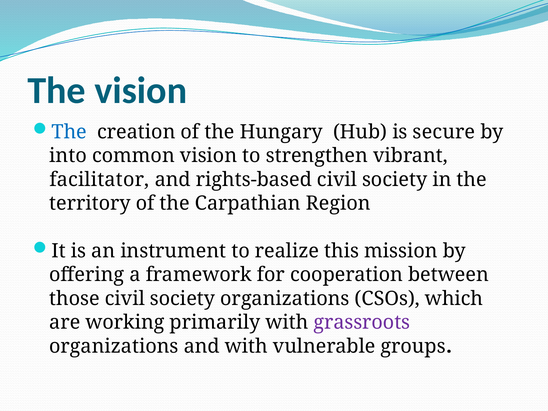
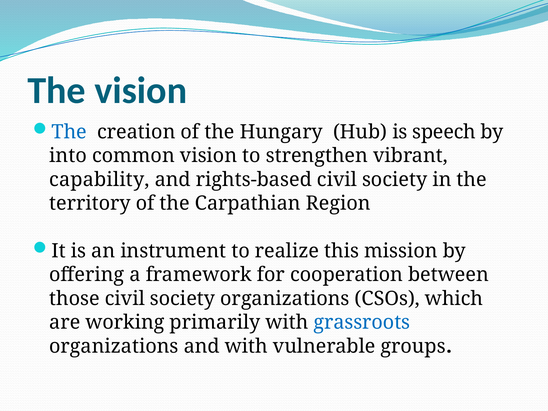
secure: secure -> speech
facilitator: facilitator -> capability
grassroots colour: purple -> blue
